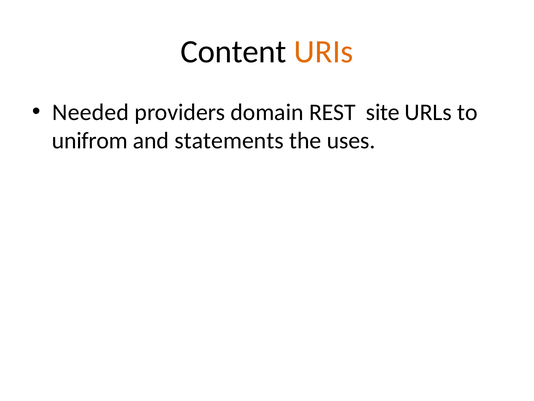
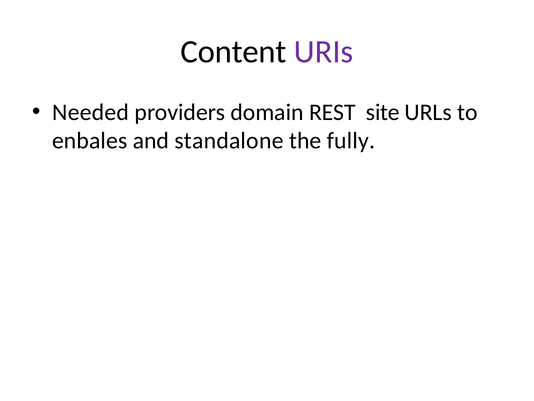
URIs colour: orange -> purple
unifrom: unifrom -> enbales
statements: statements -> standalone
uses: uses -> fully
